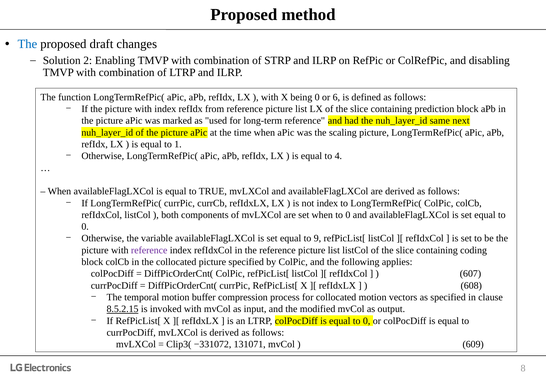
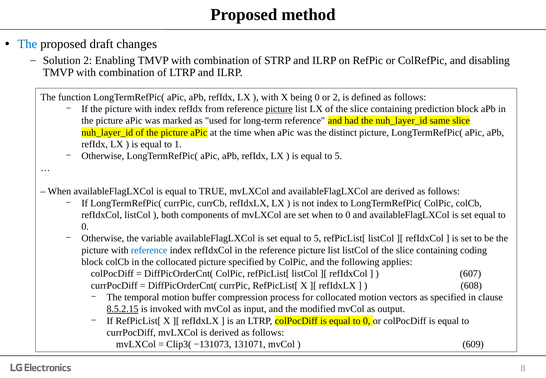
or 6: 6 -> 2
picture at (279, 109) underline: none -> present
same next: next -> slice
scaling: scaling -> distinct
is equal to 4: 4 -> 5
set equal to 9: 9 -> 5
reference at (149, 250) colour: purple -> blue
−331072: −331072 -> −131073
